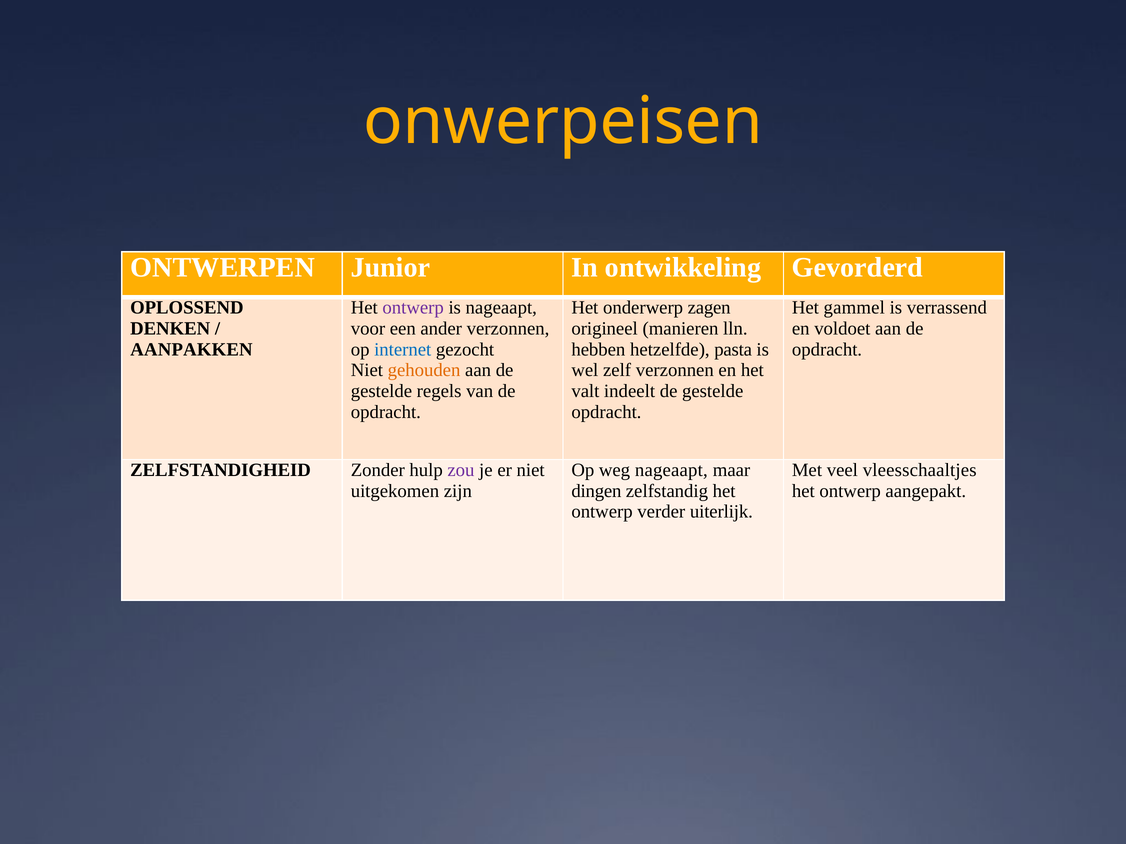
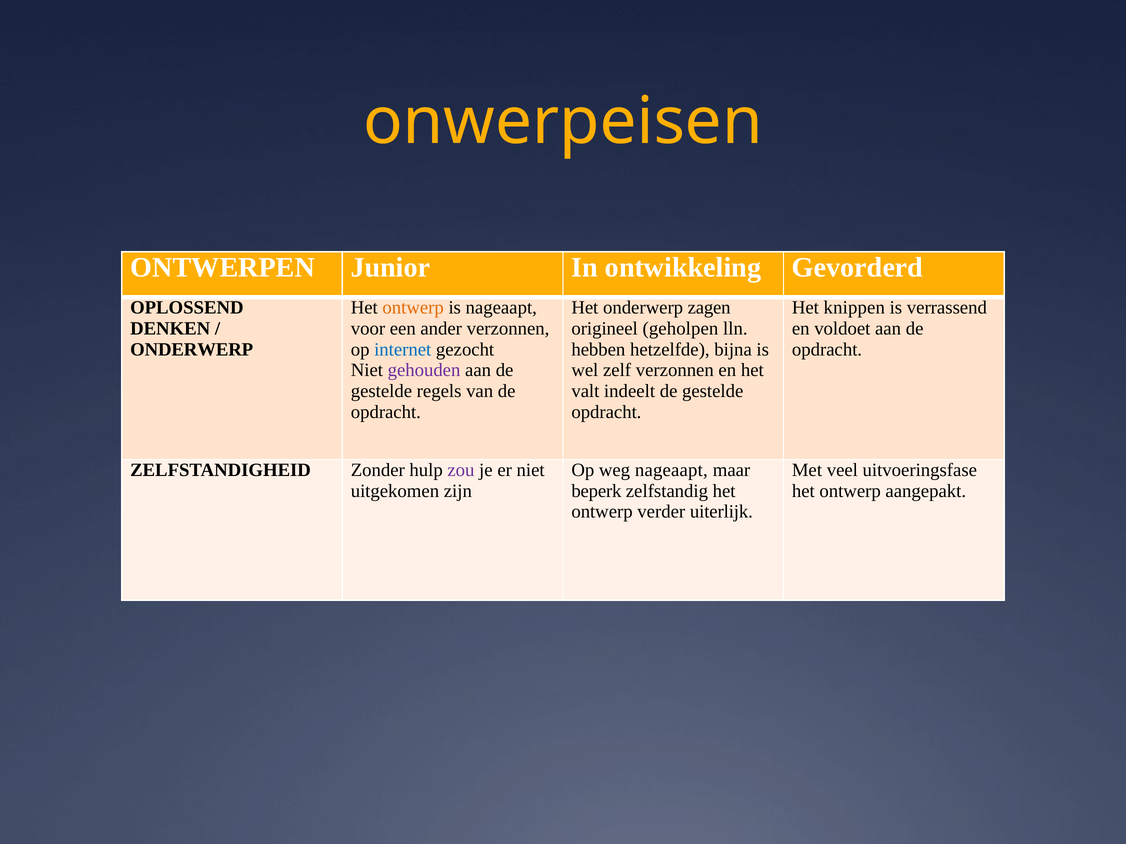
ontwerp at (413, 308) colour: purple -> orange
gammel: gammel -> knippen
manieren: manieren -> geholpen
AANPAKKEN at (192, 350): AANPAKKEN -> ONDERWERP
pasta: pasta -> bijna
gehouden colour: orange -> purple
vleesschaaltjes: vleesschaaltjes -> uitvoeringsfase
dingen: dingen -> beperk
